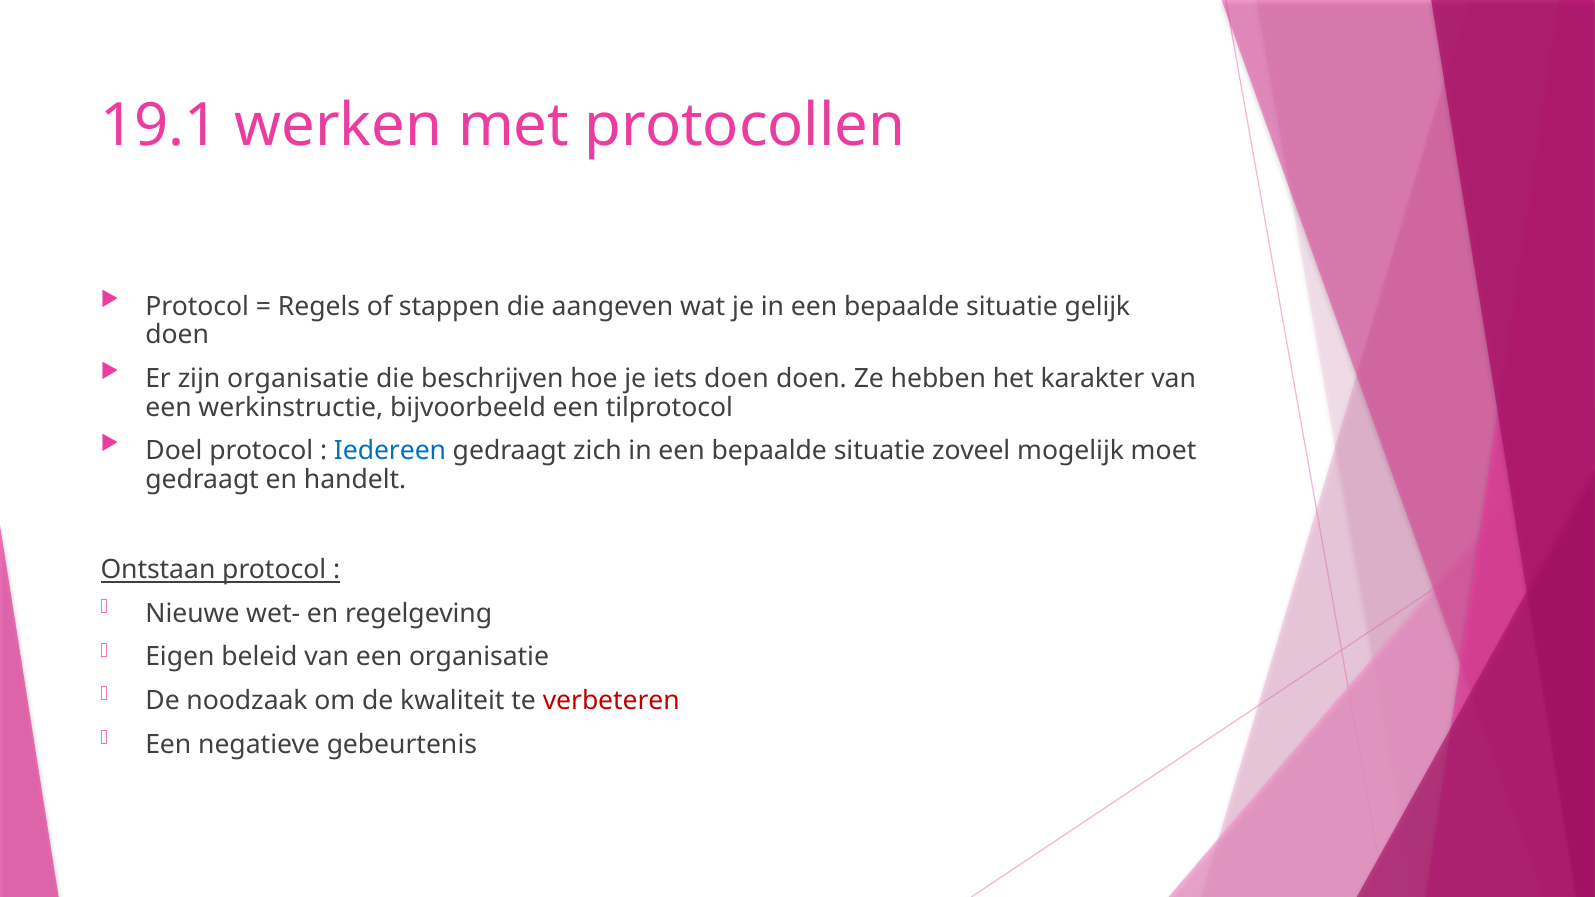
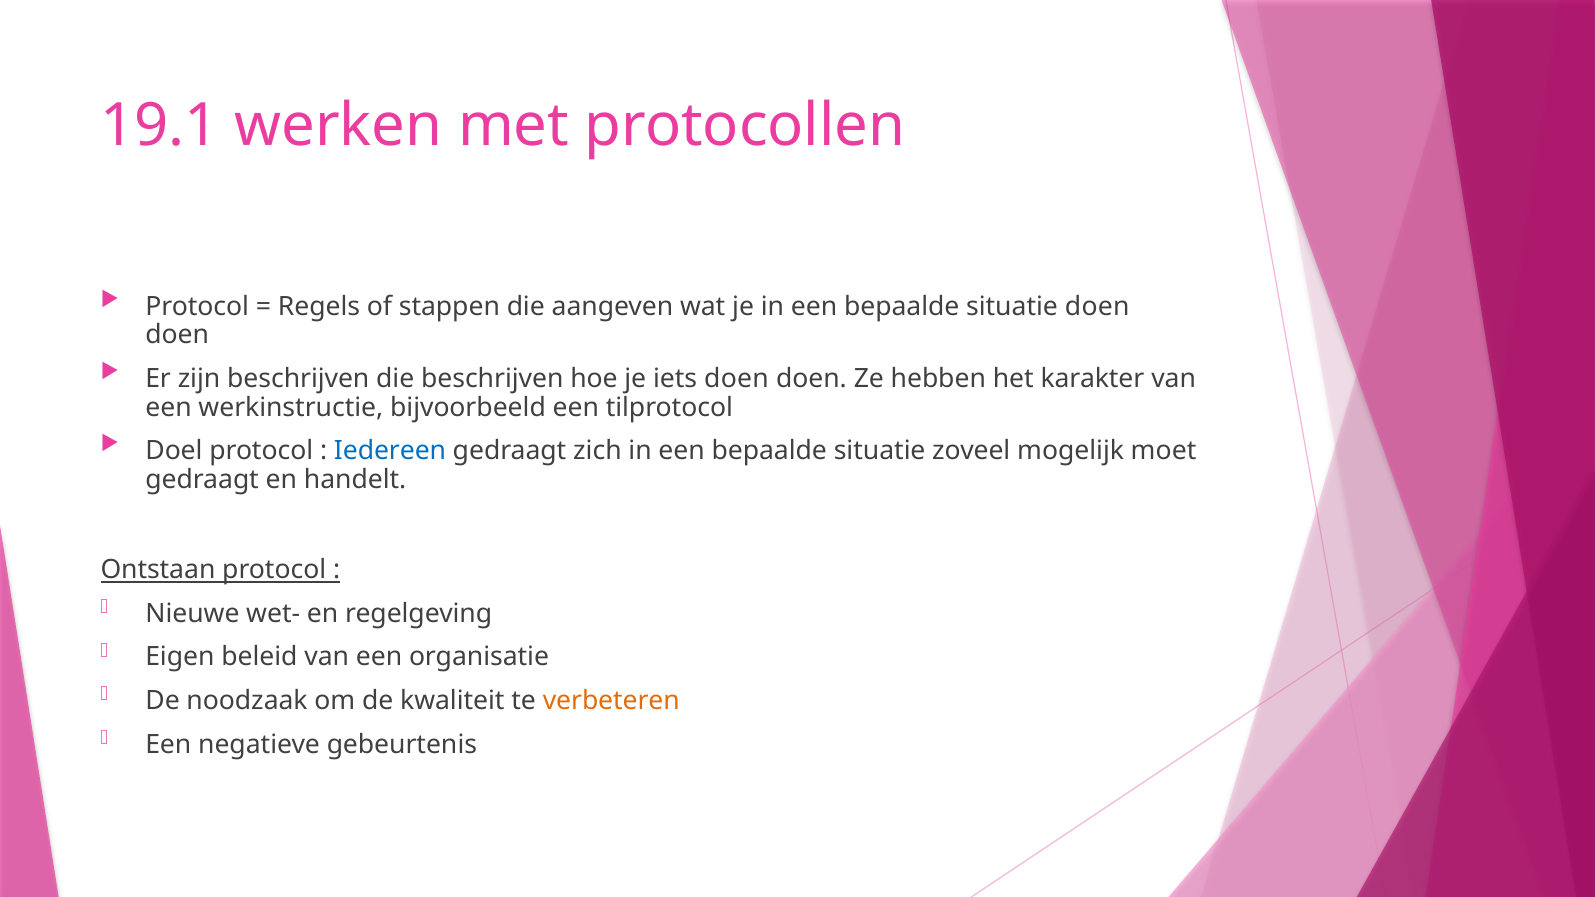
situatie gelijk: gelijk -> doen
zijn organisatie: organisatie -> beschrijven
verbeteren colour: red -> orange
